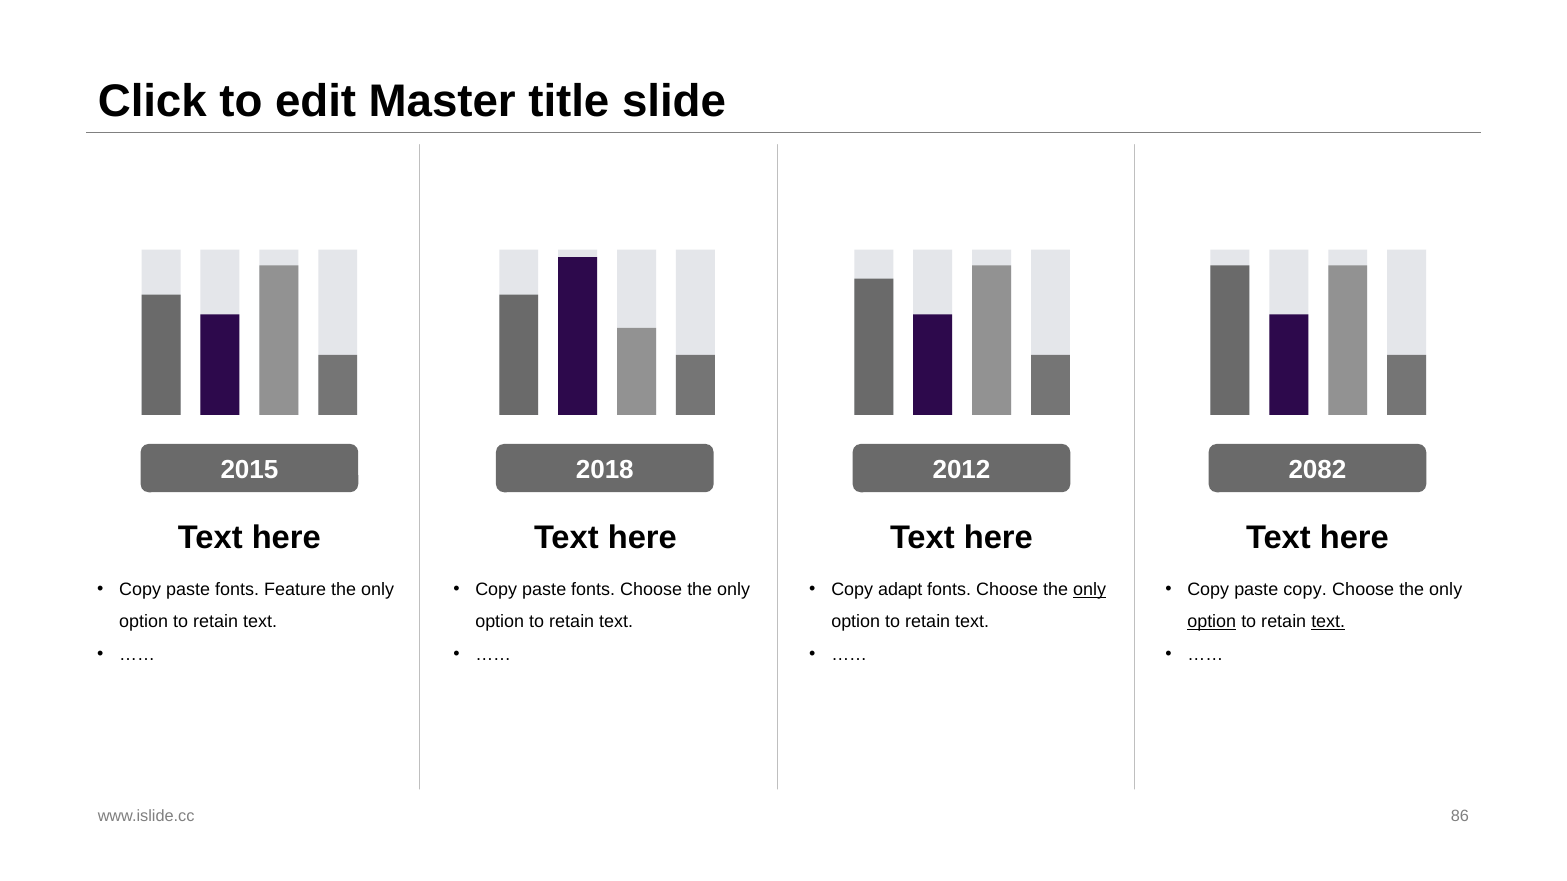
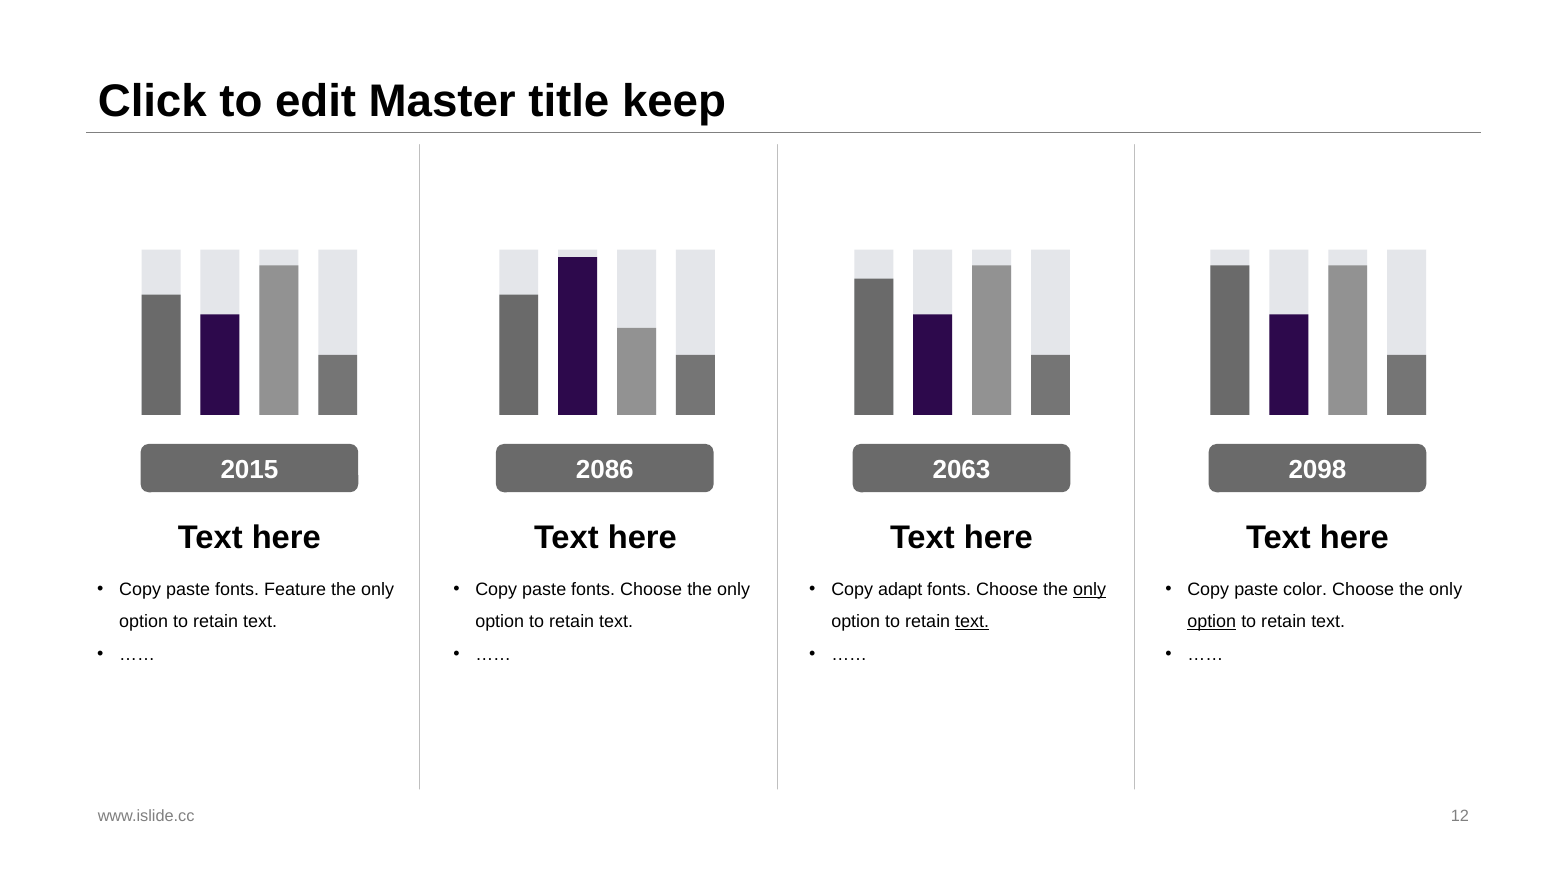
slide: slide -> keep
2018: 2018 -> 2086
2012: 2012 -> 2063
2082: 2082 -> 2098
paste copy: copy -> color
text at (972, 622) underline: none -> present
text at (1328, 622) underline: present -> none
86: 86 -> 12
